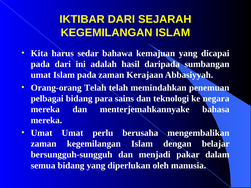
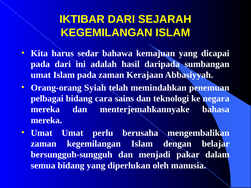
Orang-orang Telah: Telah -> Syiah
para: para -> cara
